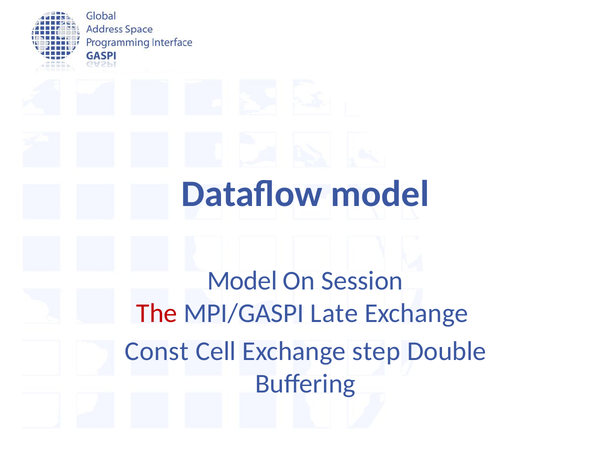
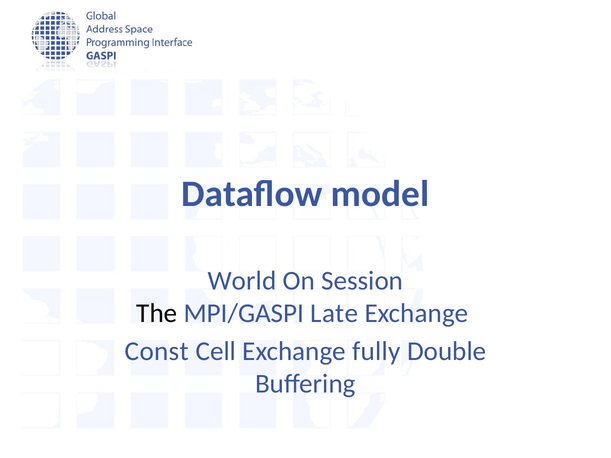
Model at (242, 281): Model -> World
The colour: red -> black
step: step -> fully
